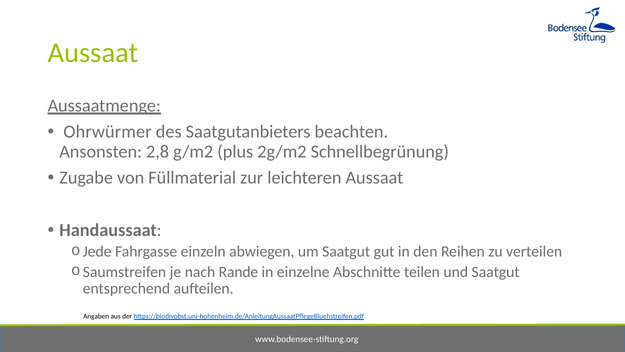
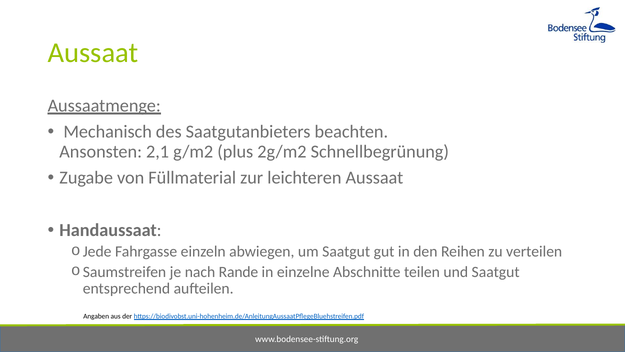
Ohrwürmer: Ohrwürmer -> Mechanisch
2,8: 2,8 -> 2,1
